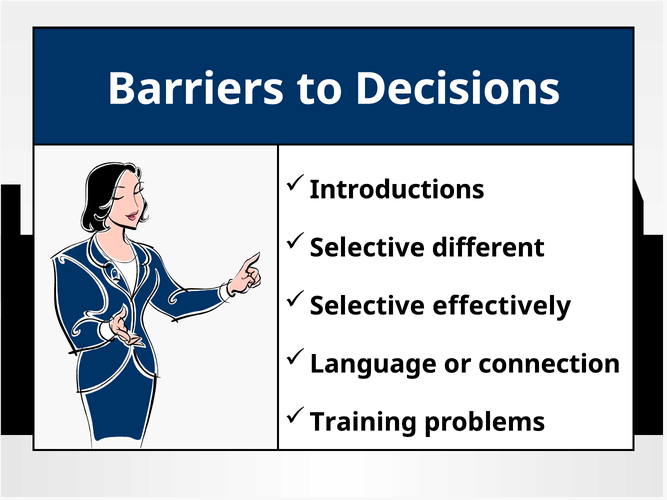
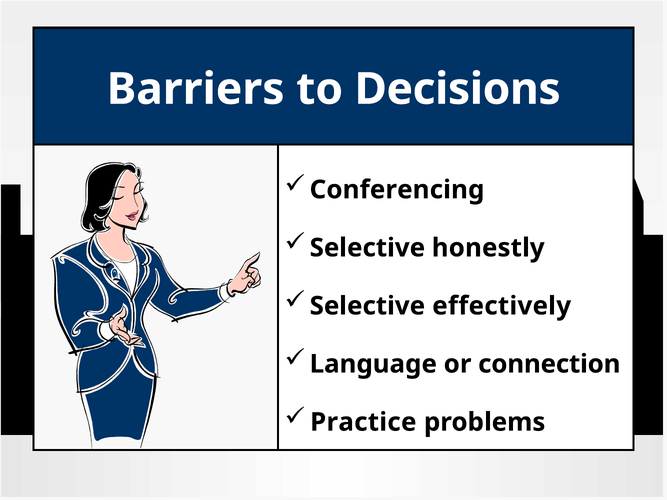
Introductions: Introductions -> Conferencing
different: different -> honestly
Training: Training -> Practice
